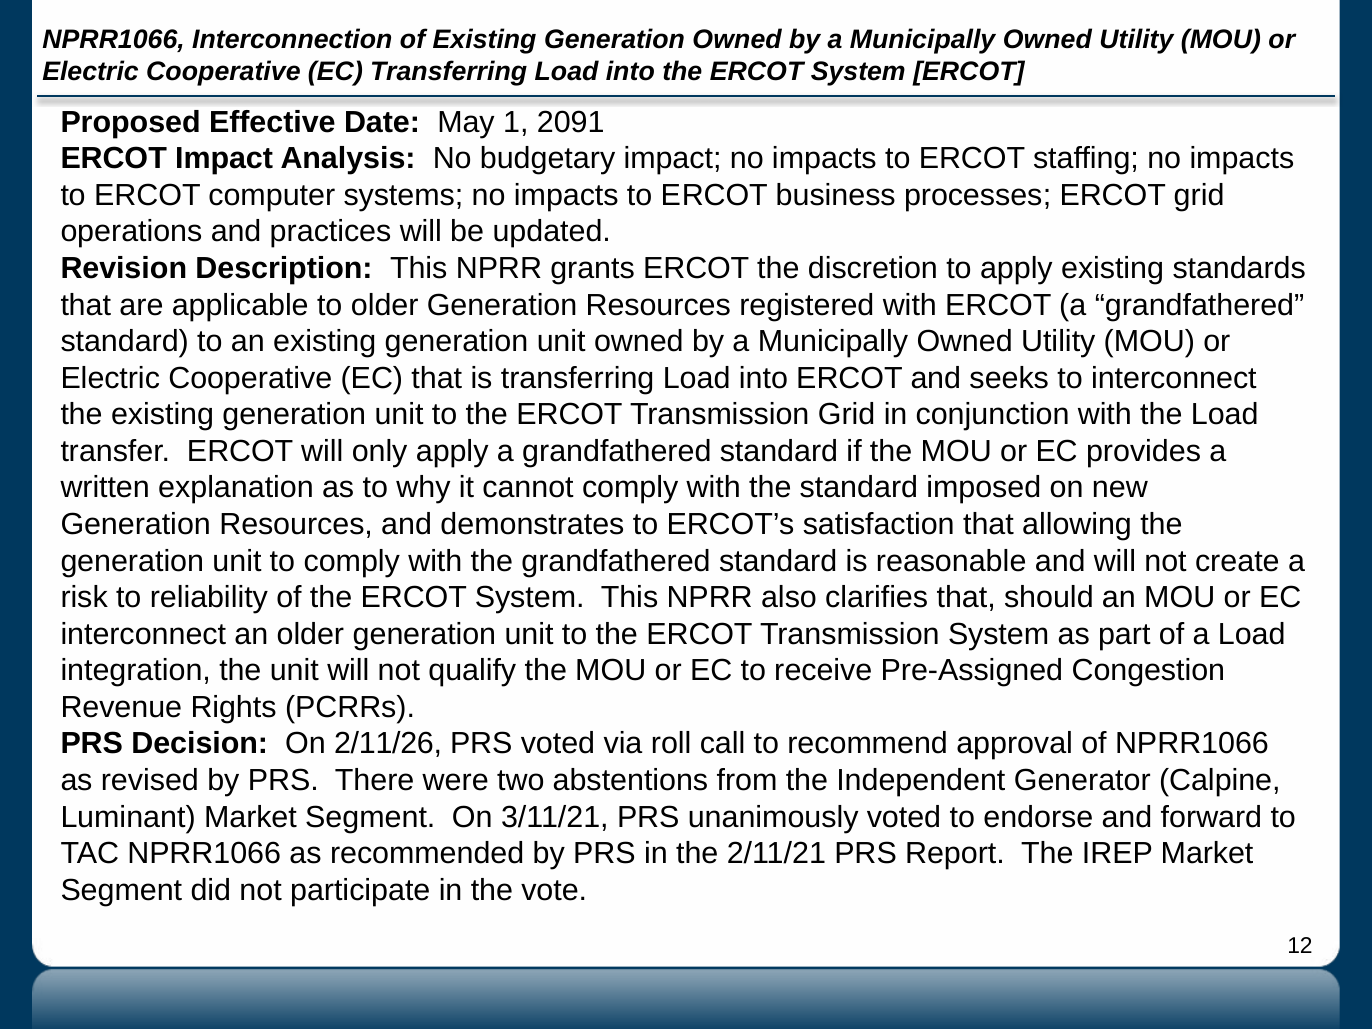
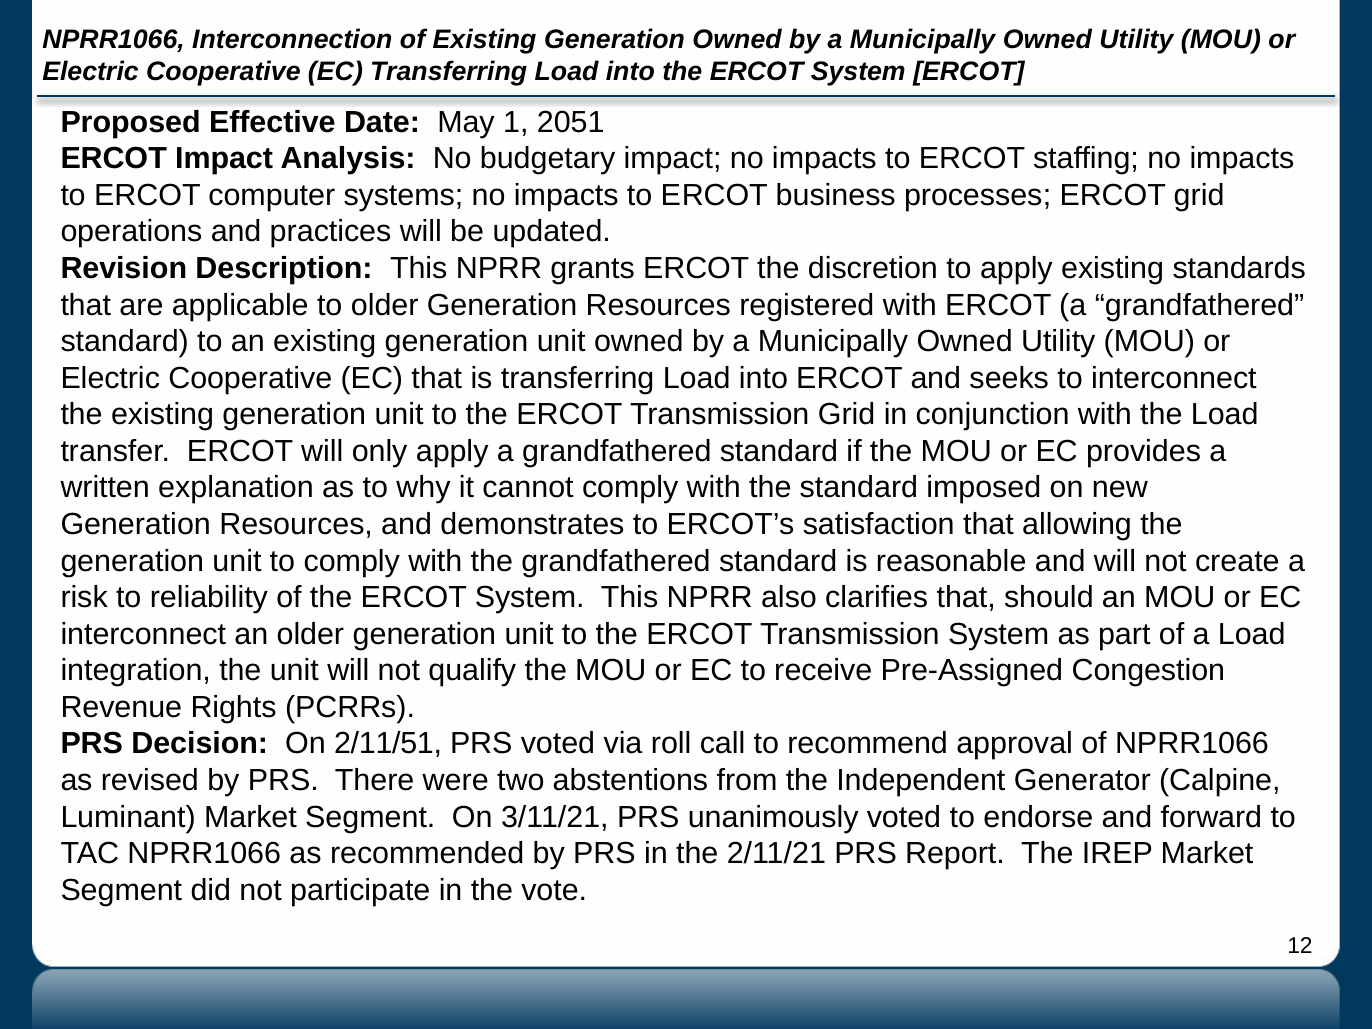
2091: 2091 -> 2051
2/11/26: 2/11/26 -> 2/11/51
